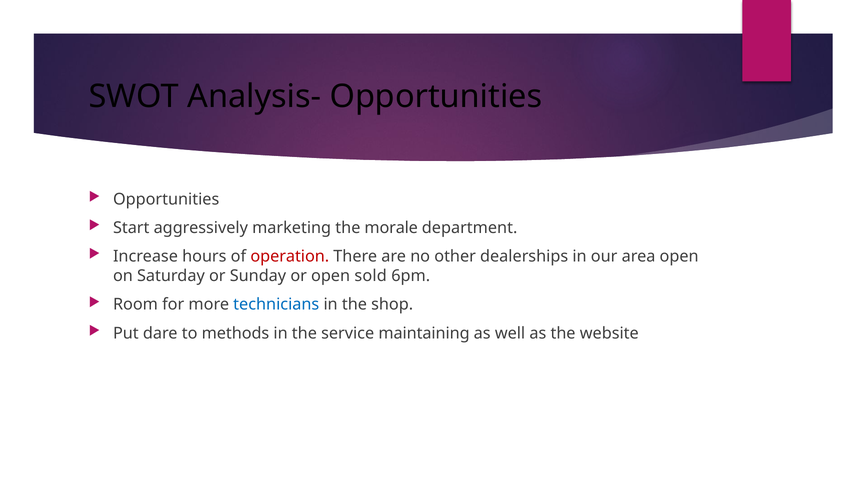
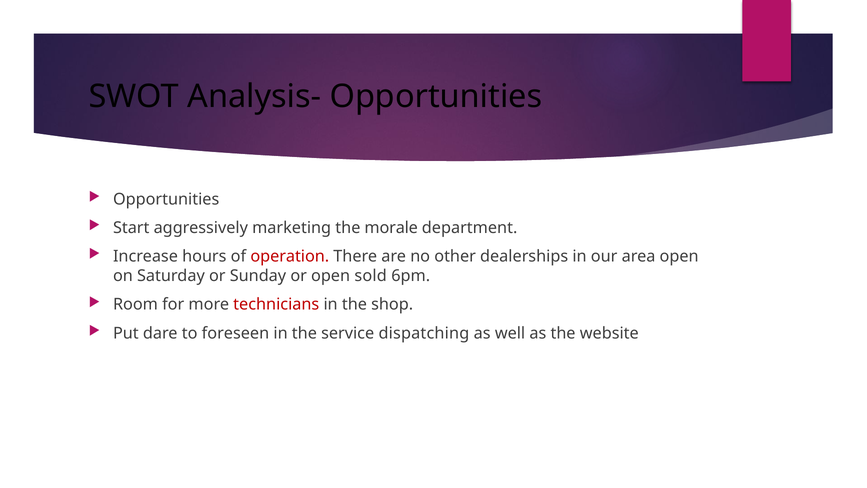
technicians colour: blue -> red
methods: methods -> foreseen
maintaining: maintaining -> dispatching
